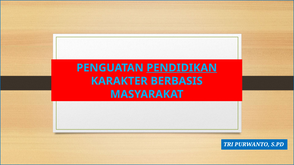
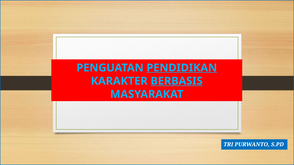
BERBASIS underline: none -> present
